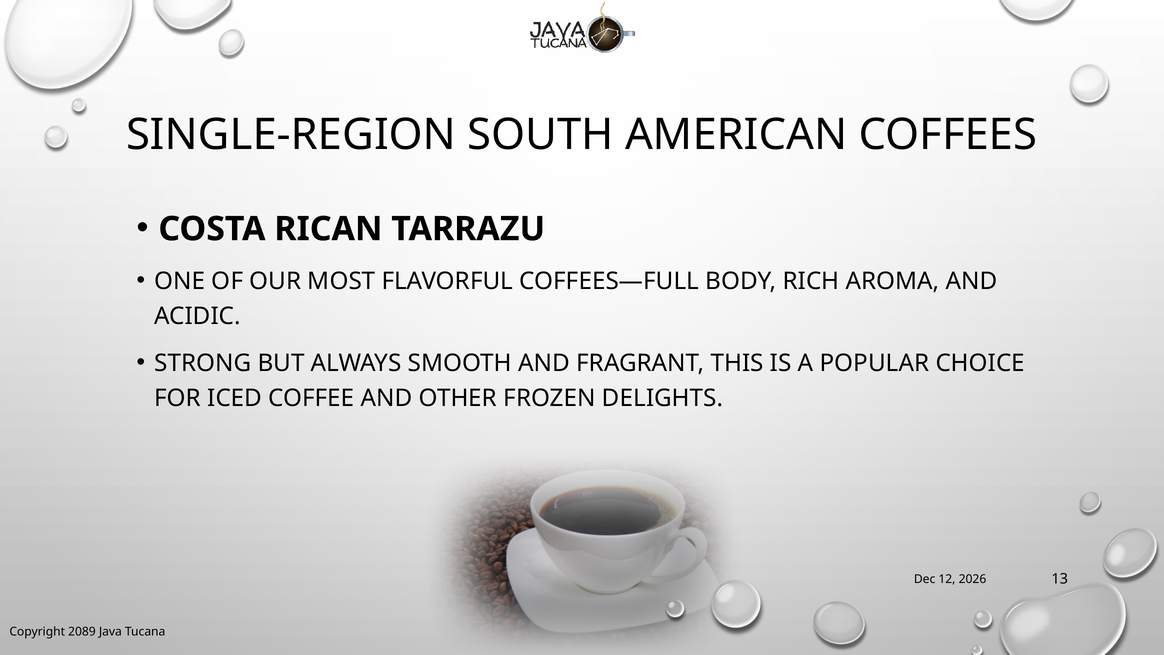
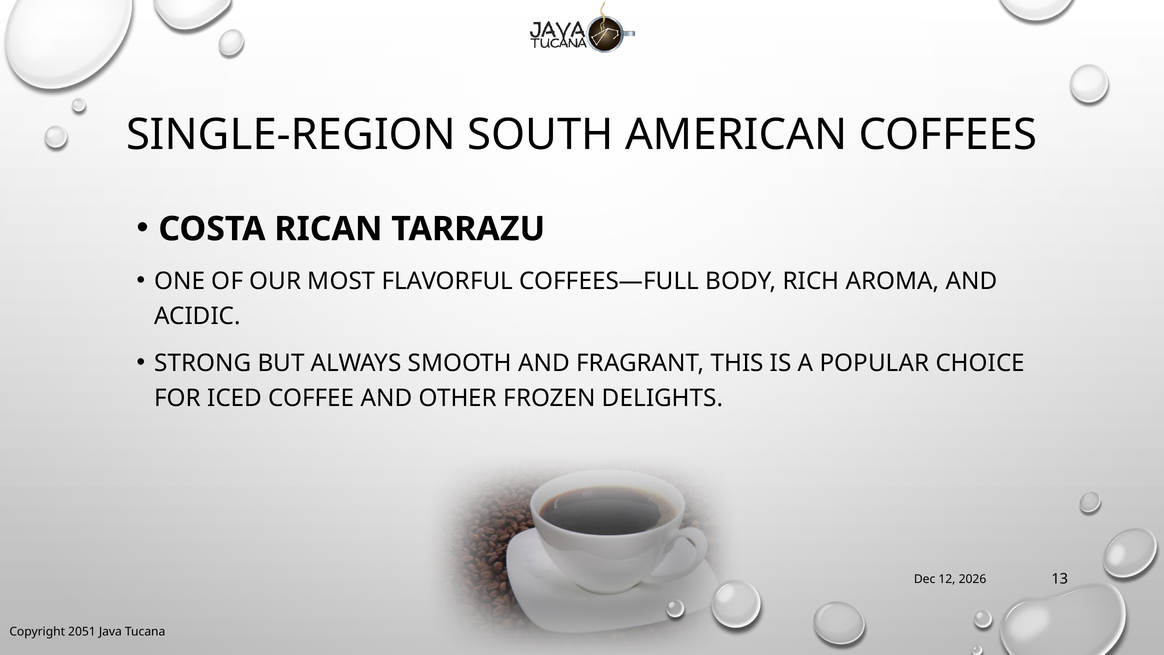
2089: 2089 -> 2051
